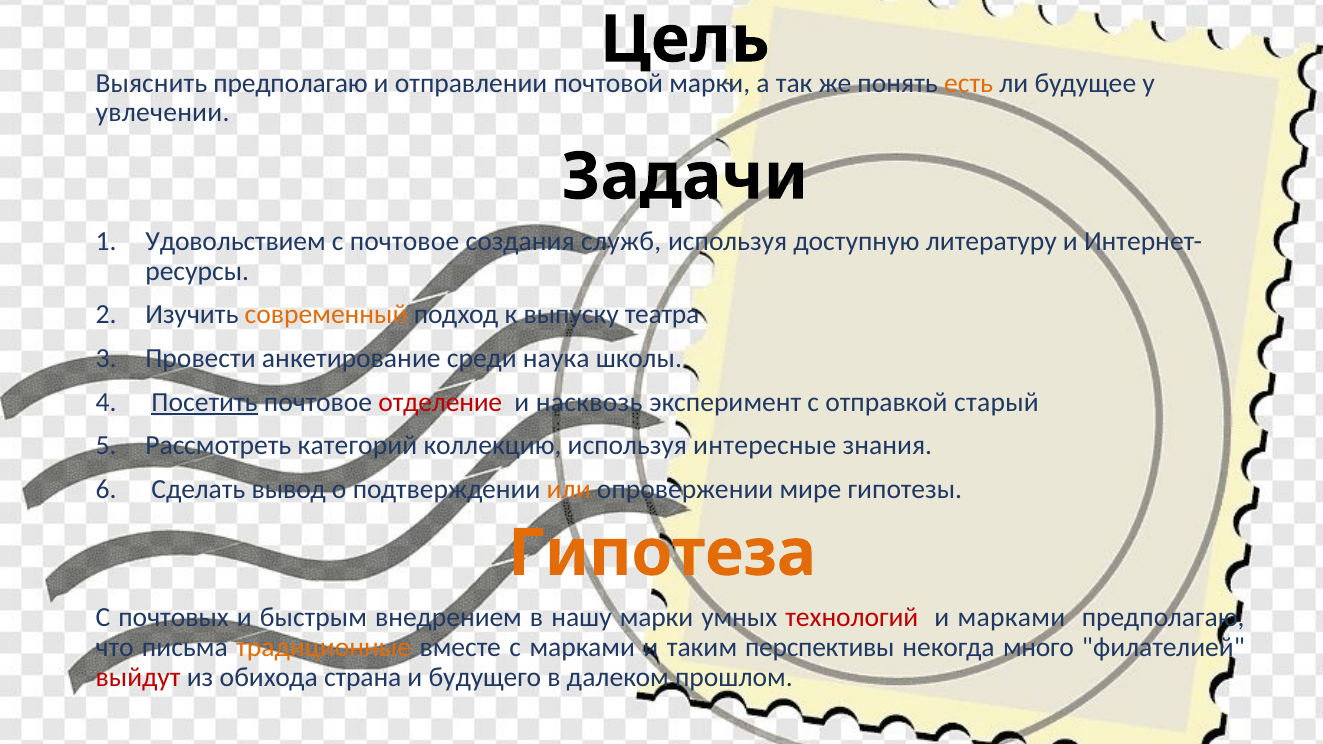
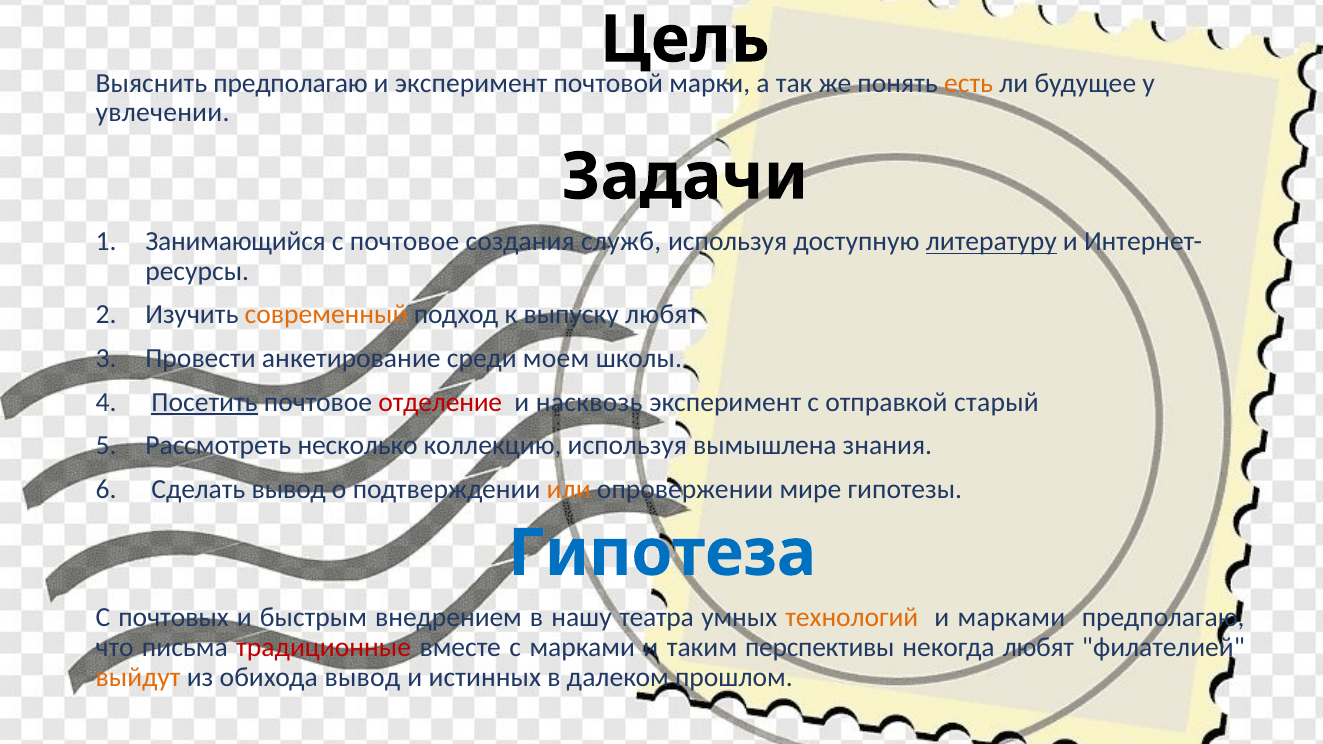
и отправлении: отправлении -> эксперимент
Удовольствием: Удовольствием -> Занимающийся
литературу underline: none -> present
выпуску театра: театра -> любят
наука: наука -> моем
категорий: категорий -> несколько
интересные: интересные -> вымышлена
Гипотеза colour: orange -> blue
нашу марки: марки -> театра
технологий colour: red -> orange
традиционные colour: orange -> red
некогда много: много -> любят
выйдут colour: red -> orange
обихода страна: страна -> вывод
будущего: будущего -> истинных
